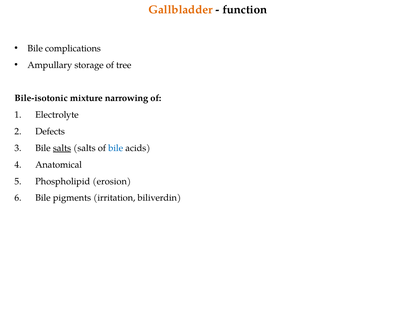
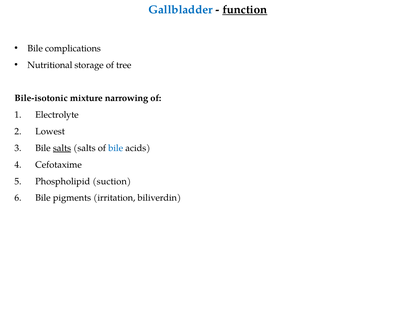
Gallbladder colour: orange -> blue
function underline: none -> present
Ampullary: Ampullary -> Nutritional
Defects: Defects -> Lowest
Anatomical: Anatomical -> Cefotaxime
erosion: erosion -> suction
